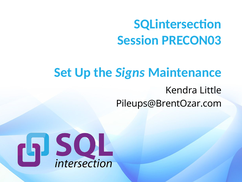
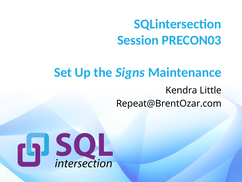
Pileups@BrentOzar.com: Pileups@BrentOzar.com -> Repeat@BrentOzar.com
